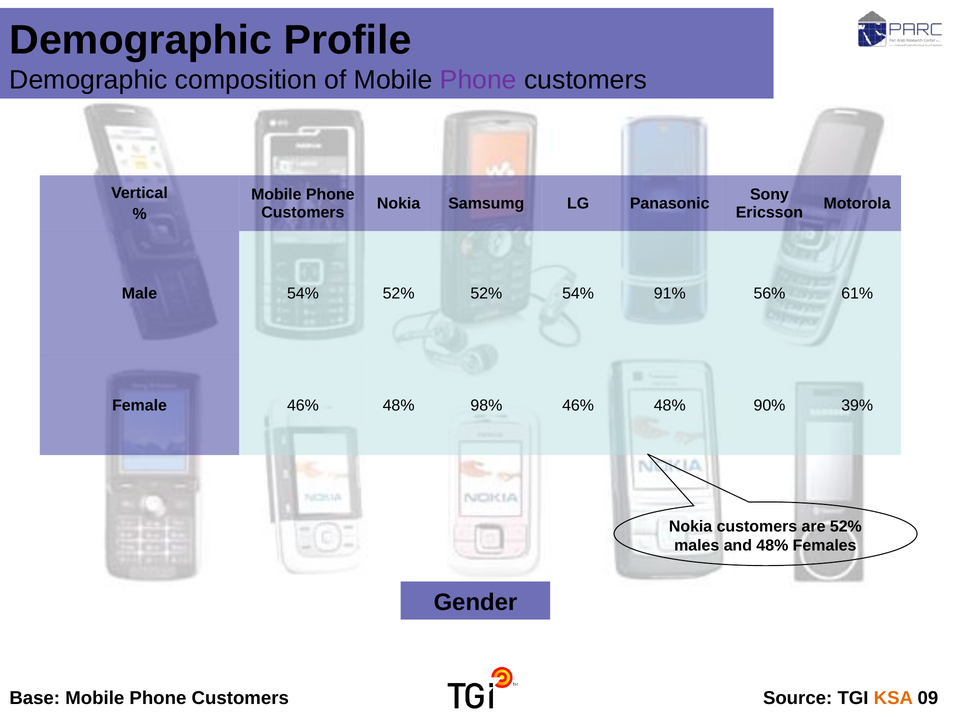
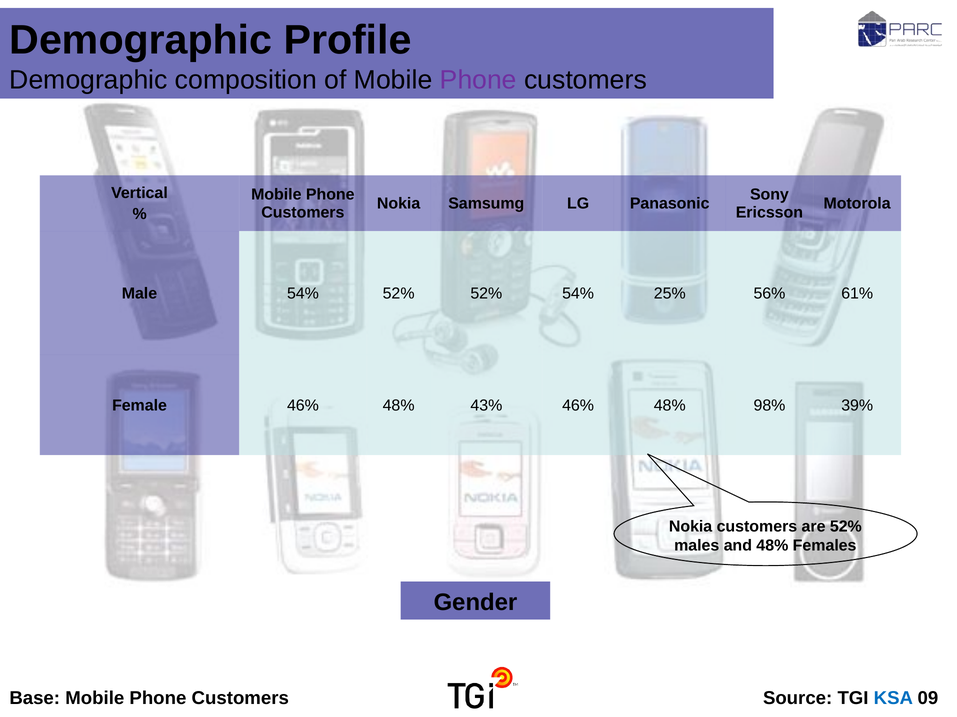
91%: 91% -> 25%
98%: 98% -> 43%
90%: 90% -> 98%
KSA colour: orange -> blue
